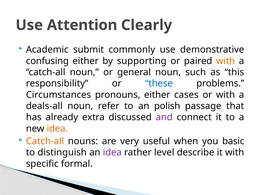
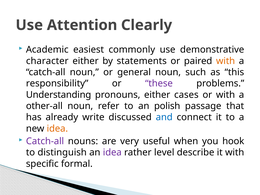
submit: submit -> easiest
confusing: confusing -> character
supporting: supporting -> statements
these colour: blue -> purple
Circumstances: Circumstances -> Understanding
deals-all: deals-all -> other-all
extra: extra -> write
and colour: purple -> blue
Catch-all at (45, 141) colour: orange -> purple
basic: basic -> hook
